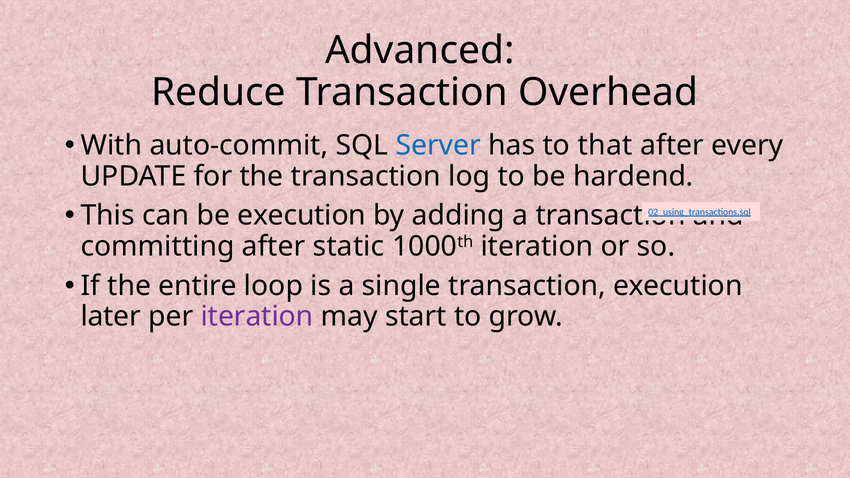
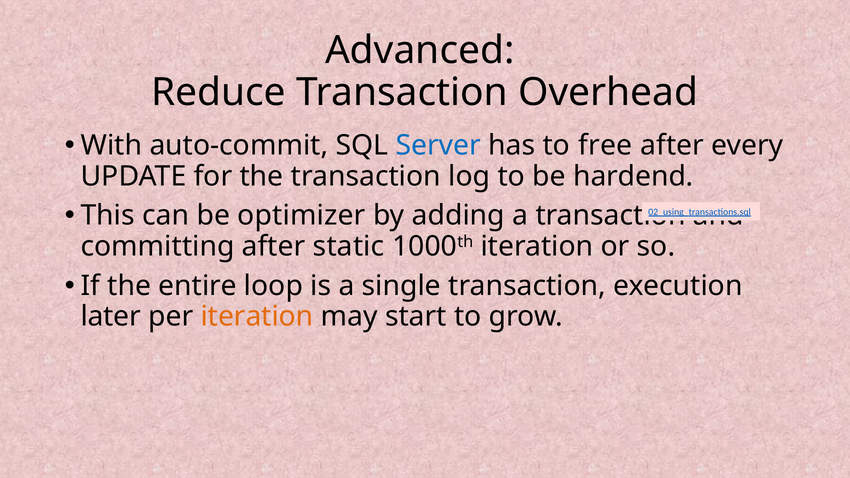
that: that -> free
be execution: execution -> optimizer
iteration at (257, 316) colour: purple -> orange
